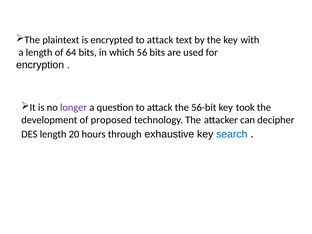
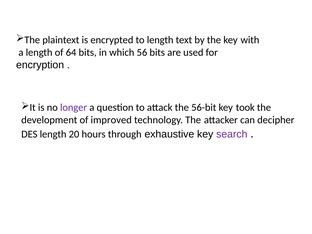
encrypted to attack: attack -> length
proposed: proposed -> improved
search colour: blue -> purple
